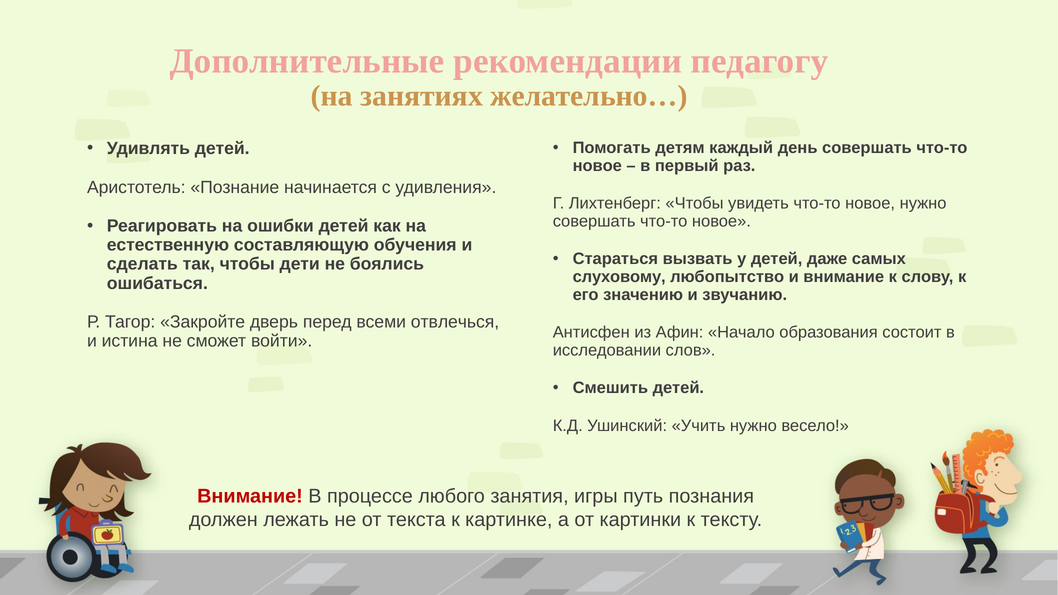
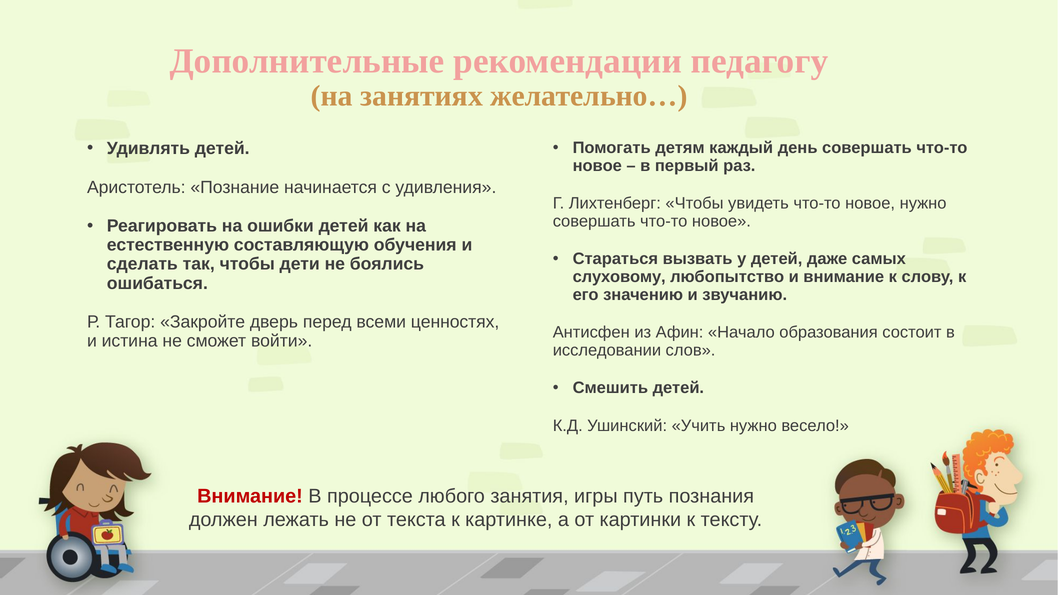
отвлечься: отвлечься -> ценностях
